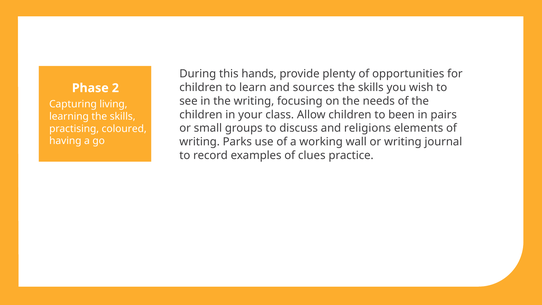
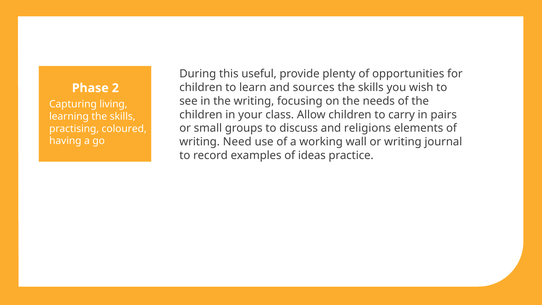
hands: hands -> useful
been: been -> carry
Parks: Parks -> Need
clues: clues -> ideas
